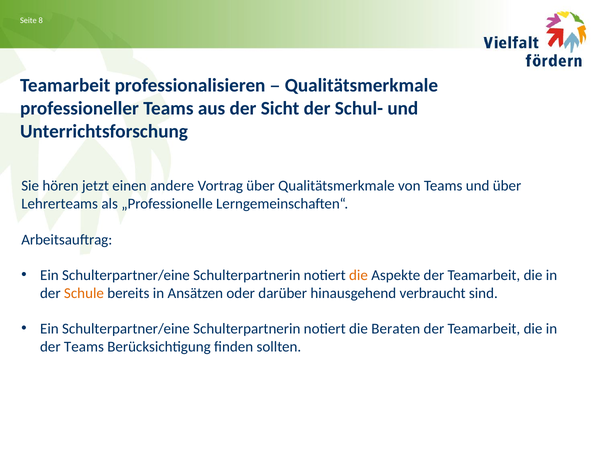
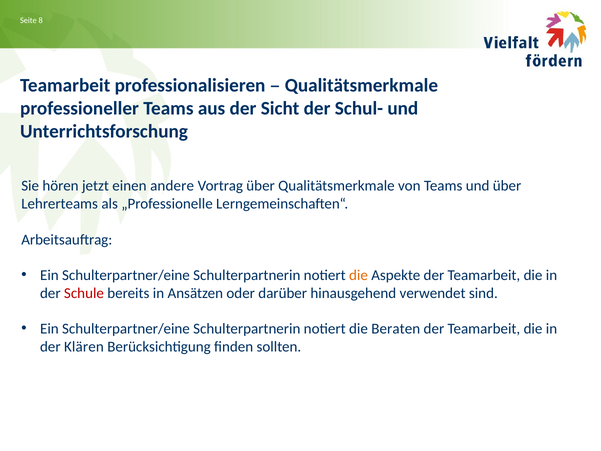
Schule colour: orange -> red
verbraucht: verbraucht -> verwendet
der Teams: Teams -> Klären
